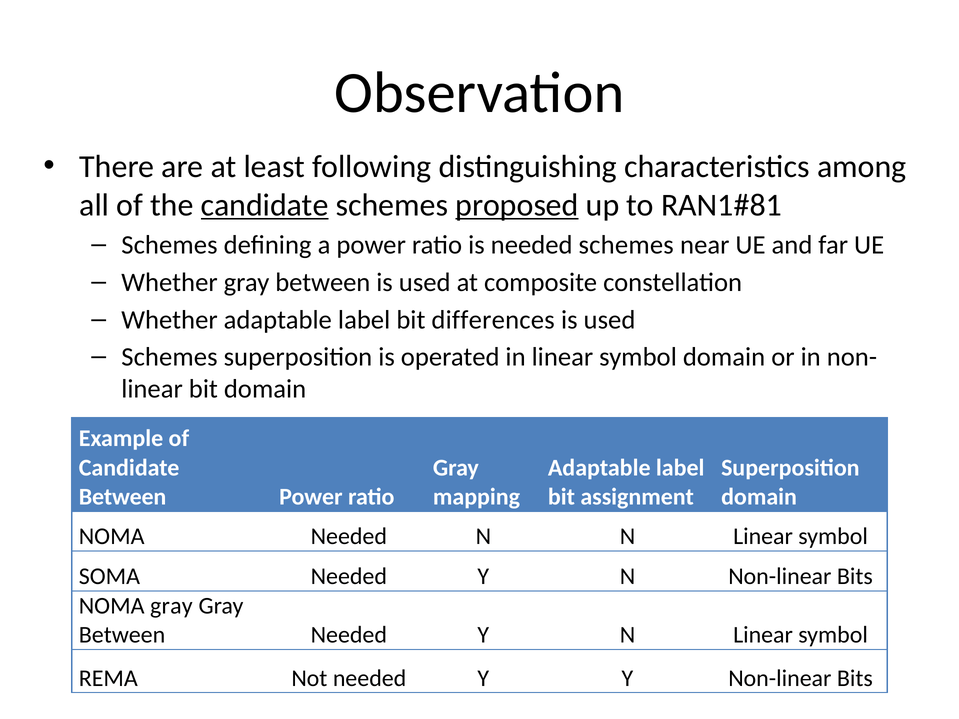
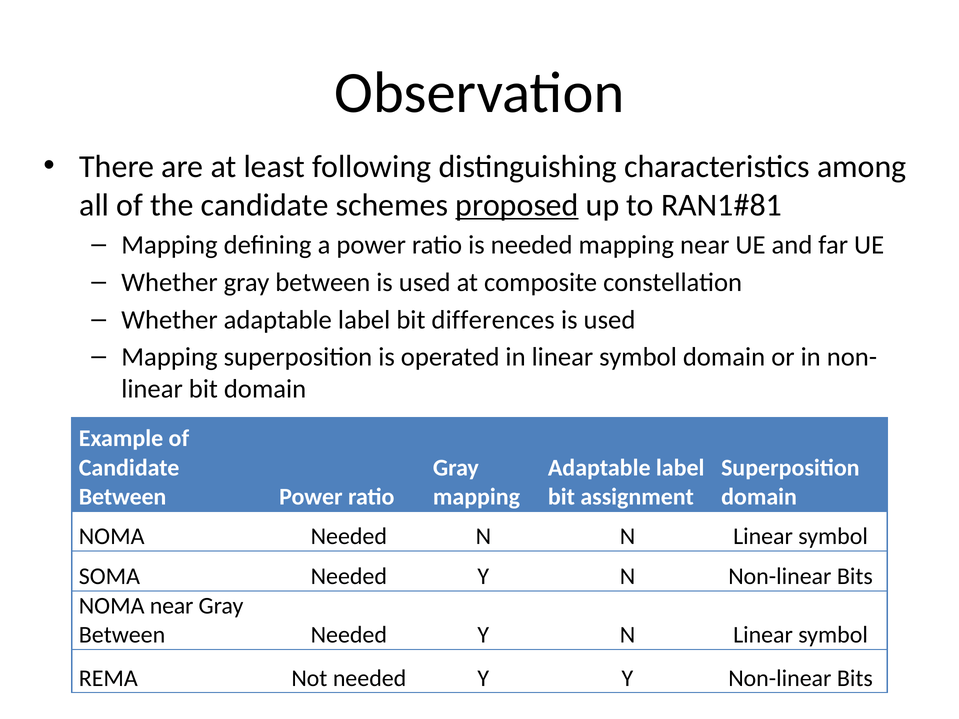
candidate at (265, 205) underline: present -> none
Schemes at (169, 245): Schemes -> Mapping
needed schemes: schemes -> mapping
Schemes at (169, 357): Schemes -> Mapping
NOMA gray: gray -> near
